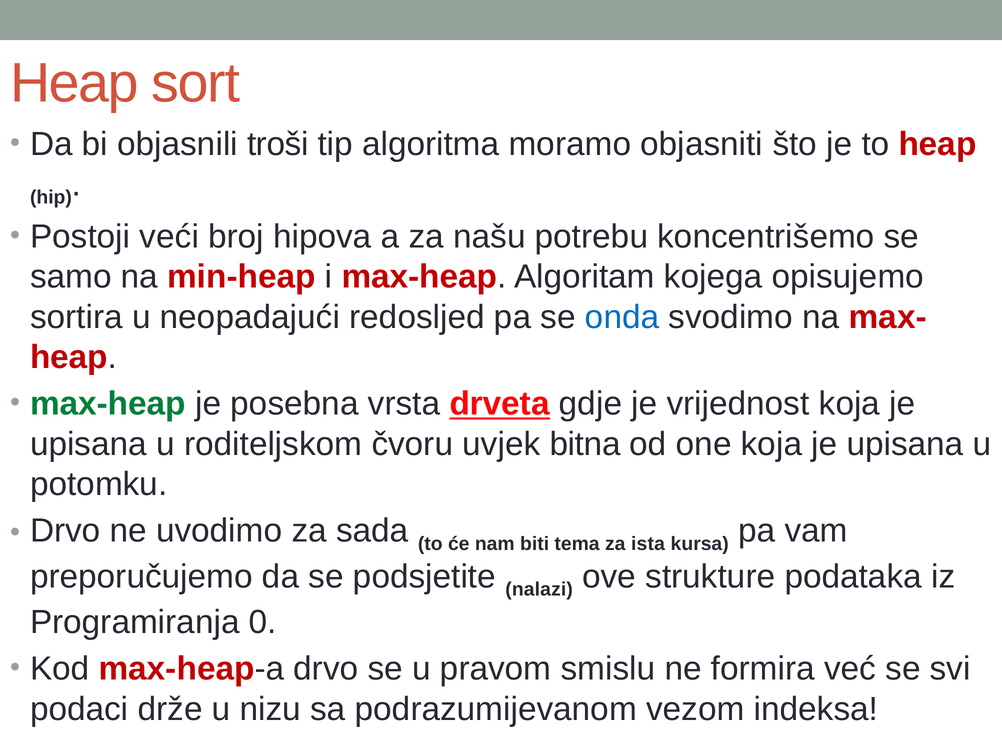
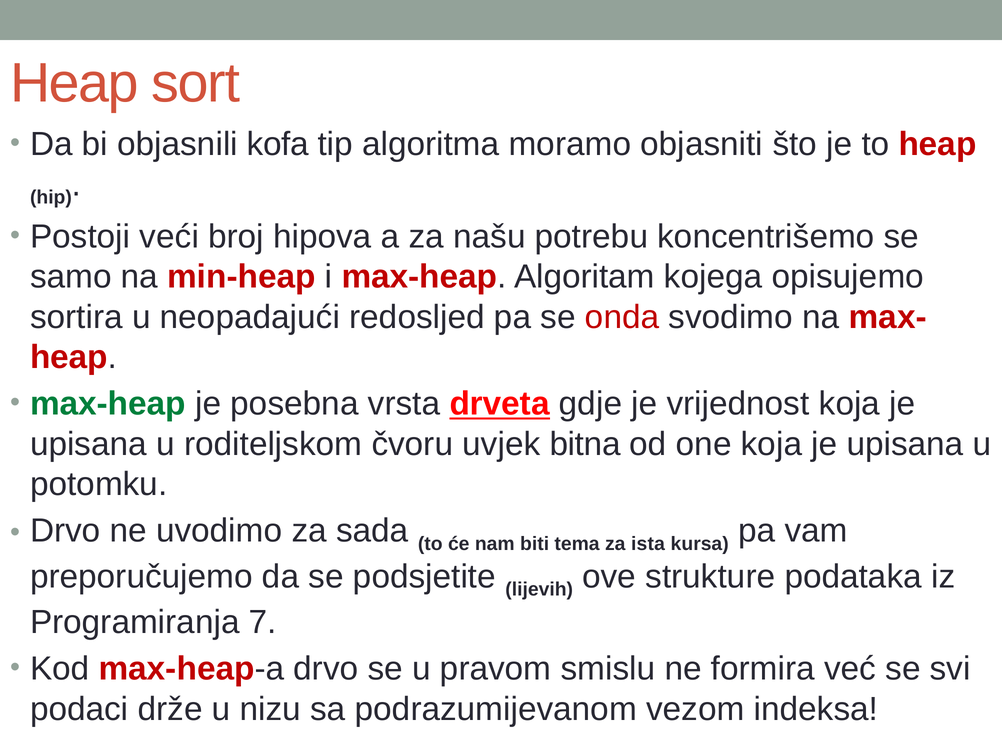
troši: troši -> kofa
onda colour: blue -> red
nalazi: nalazi -> lijevih
0: 0 -> 7
